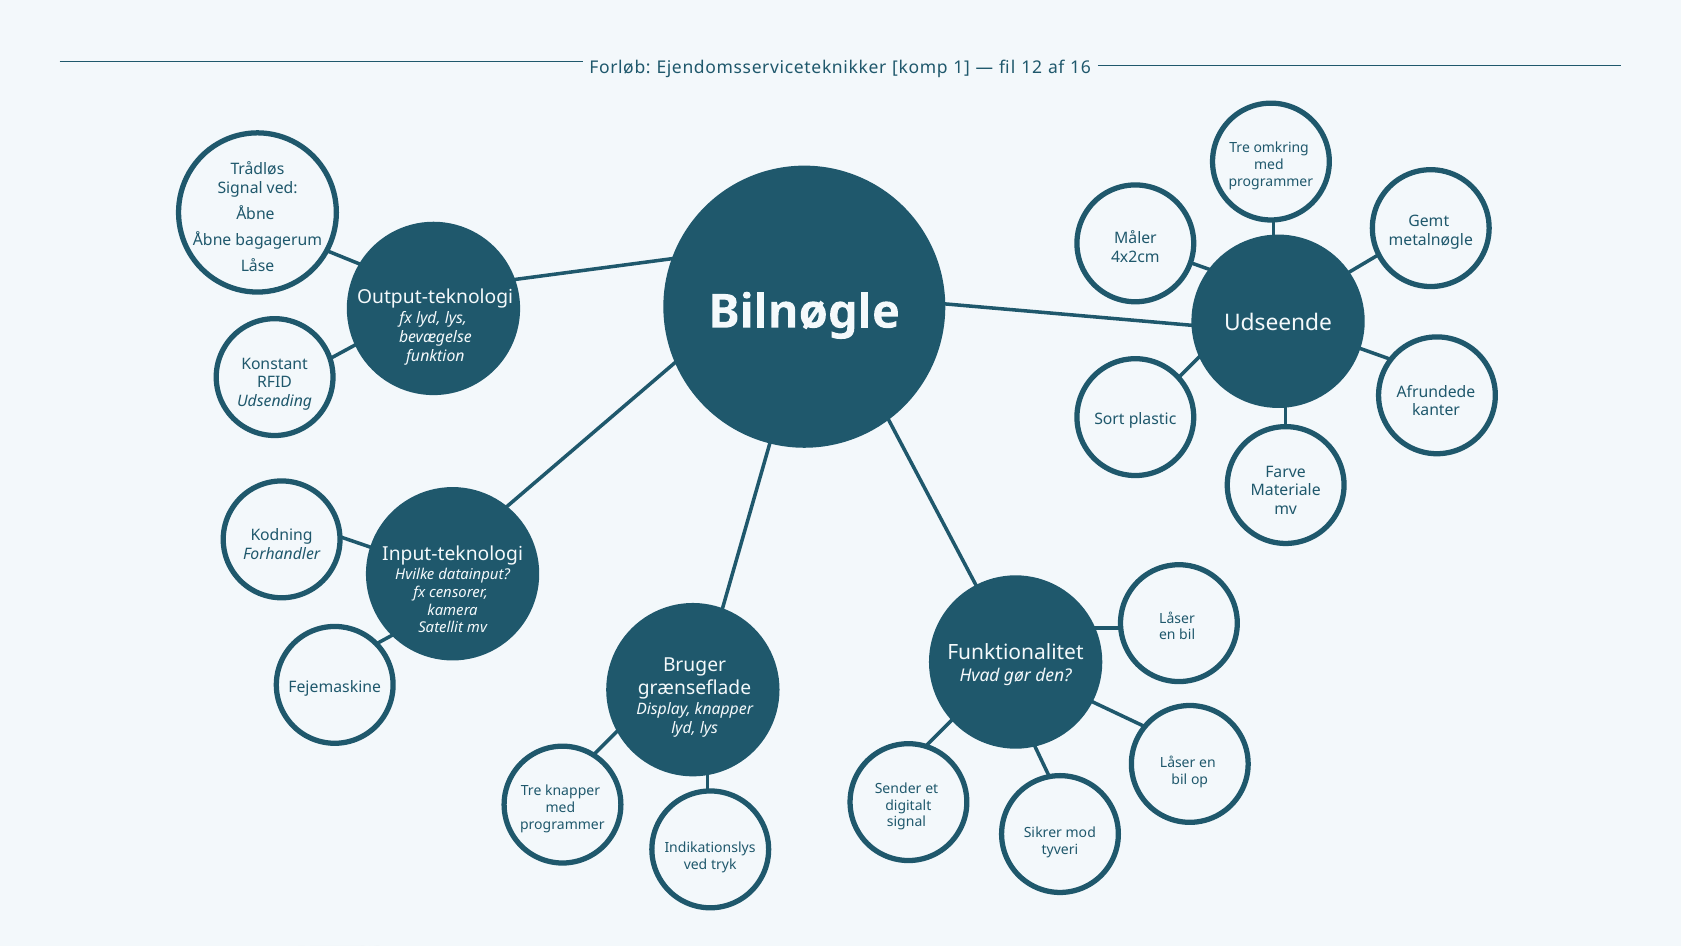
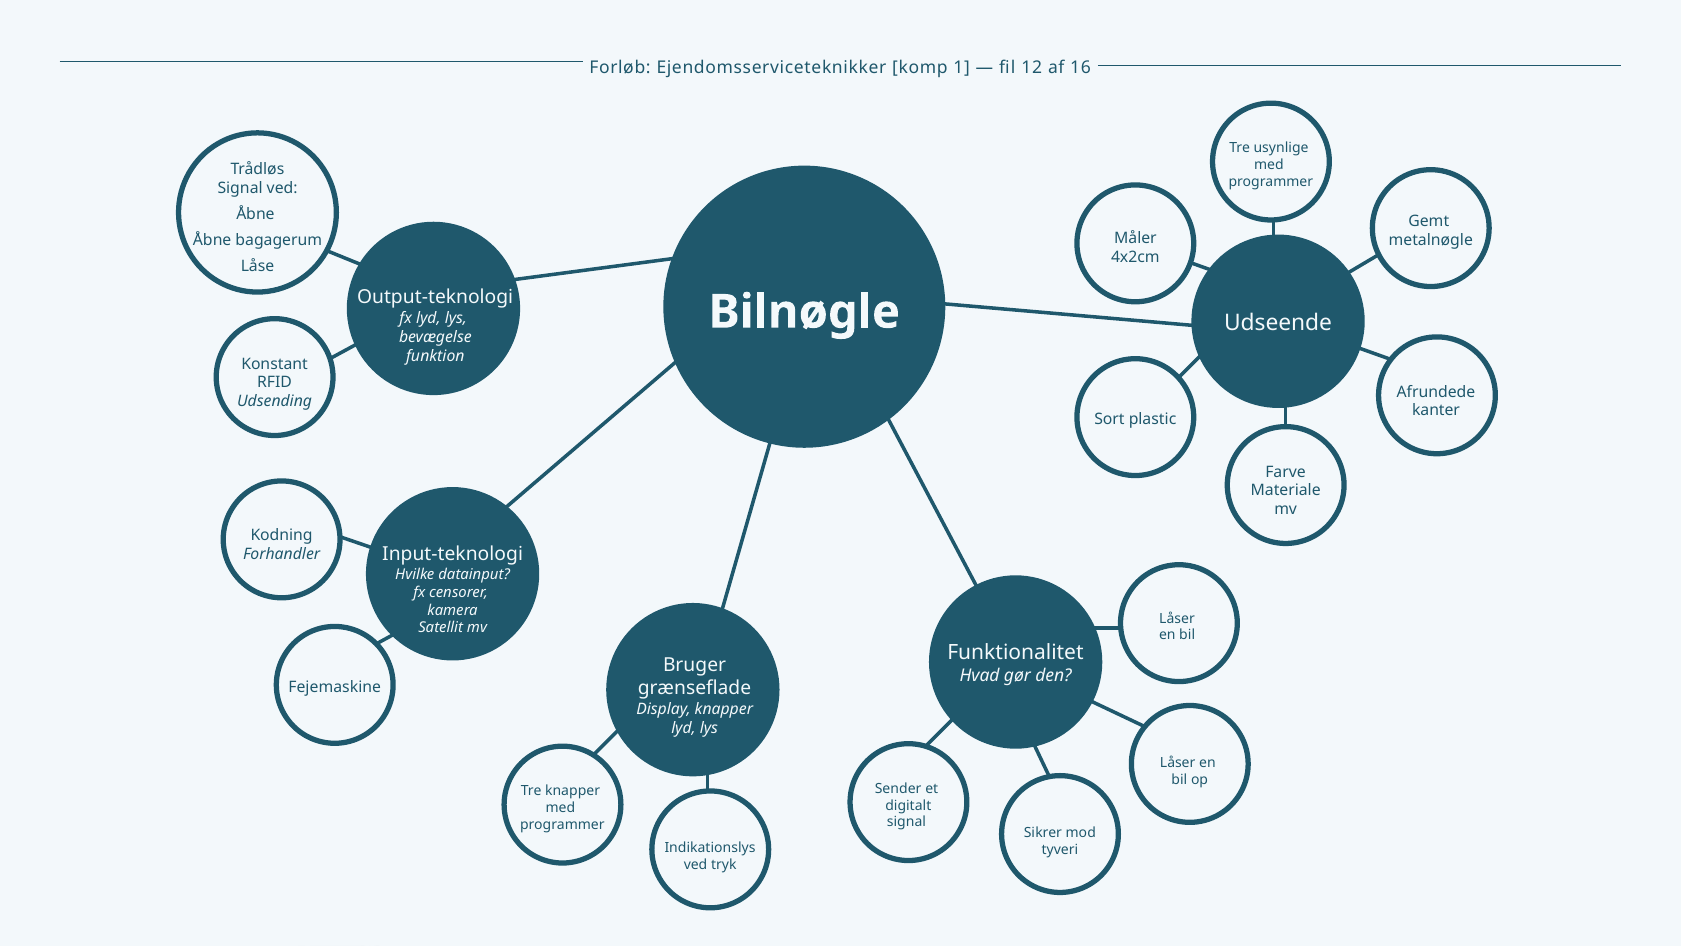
omkring: omkring -> usynlige
